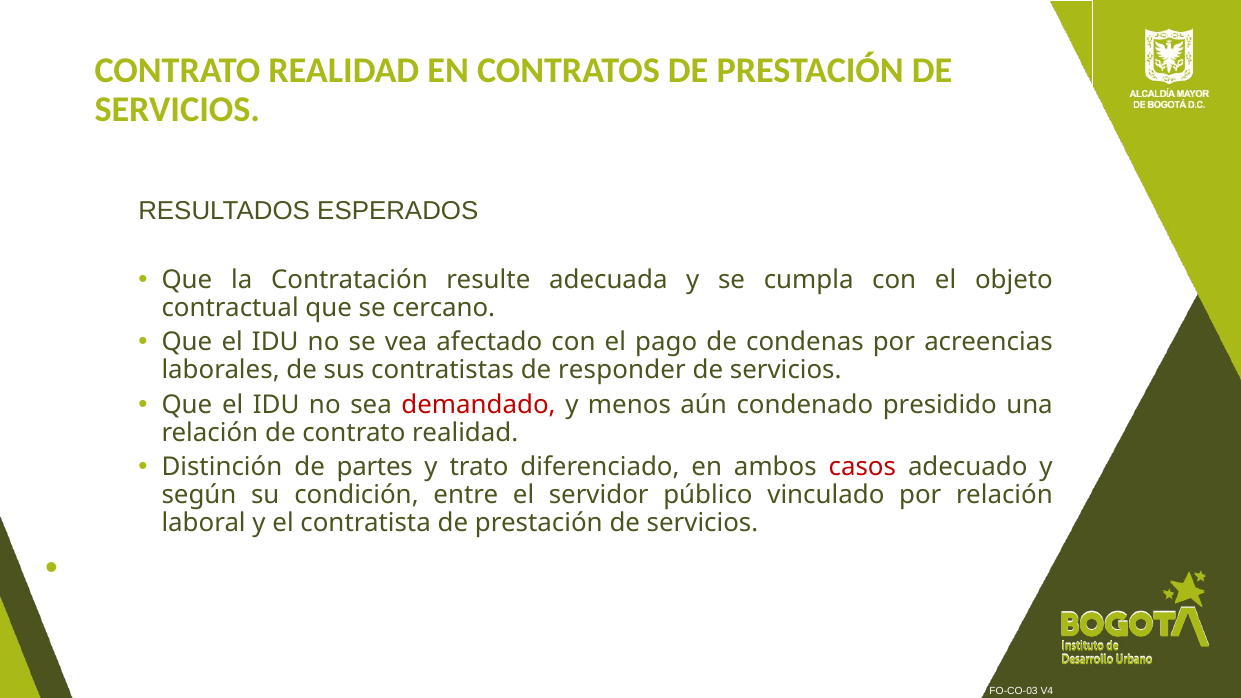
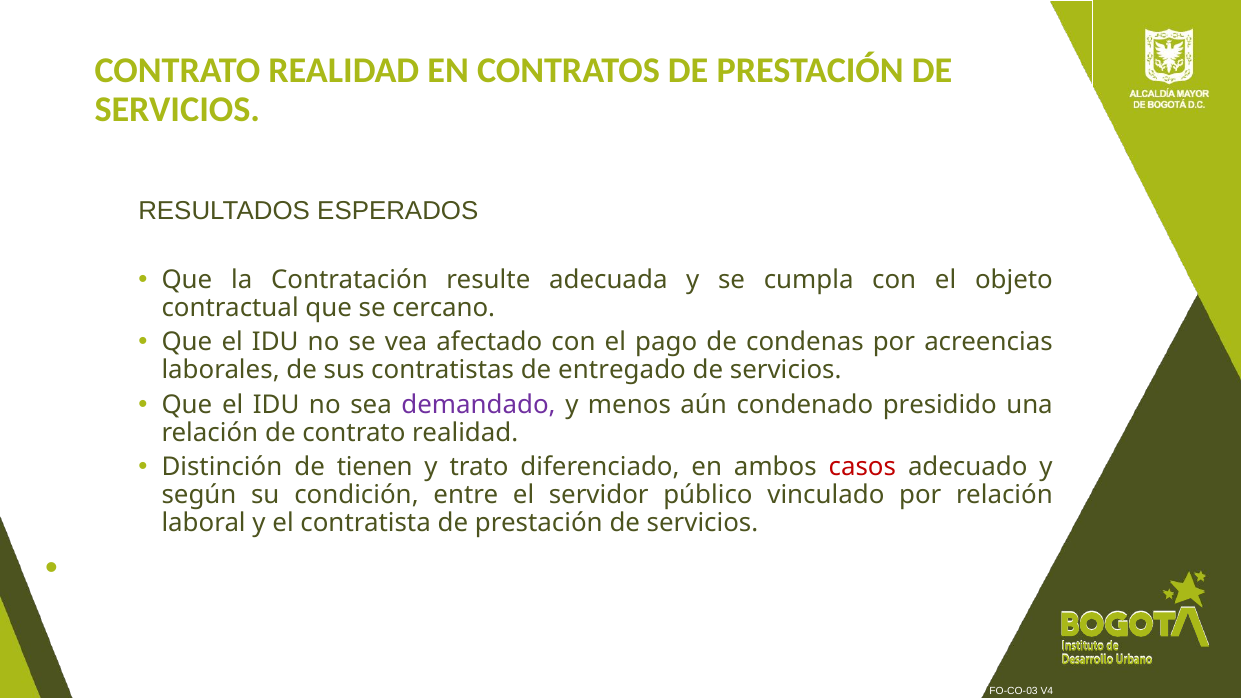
responder: responder -> entregado
demandado colour: red -> purple
partes: partes -> tienen
